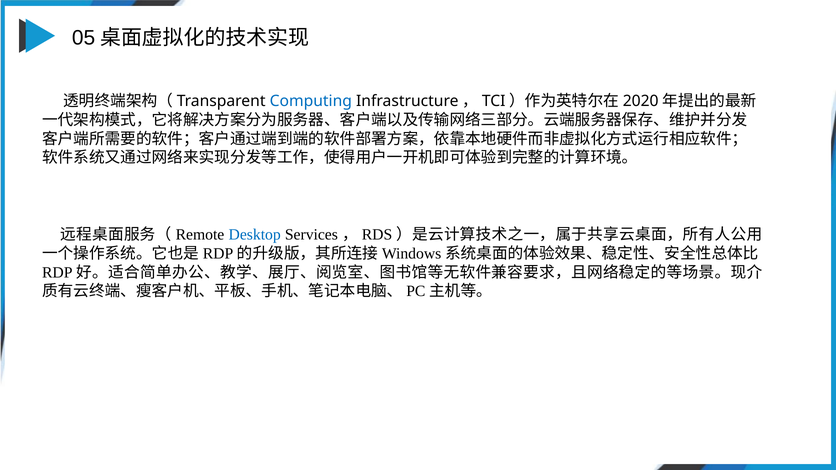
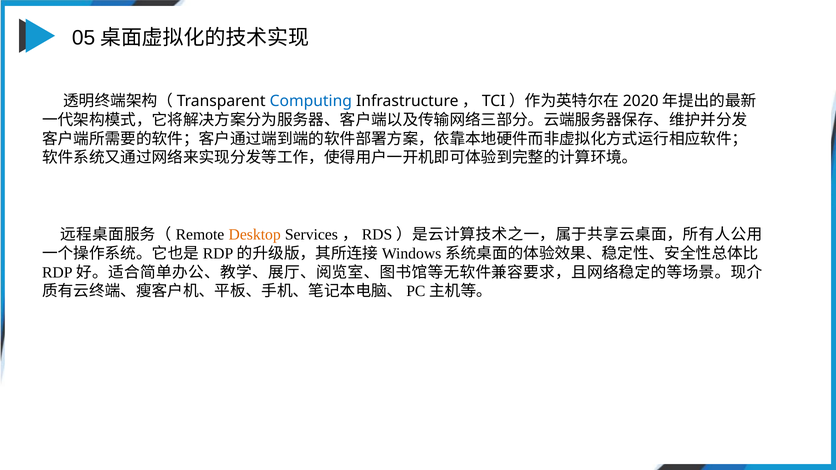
Desktop colour: blue -> orange
